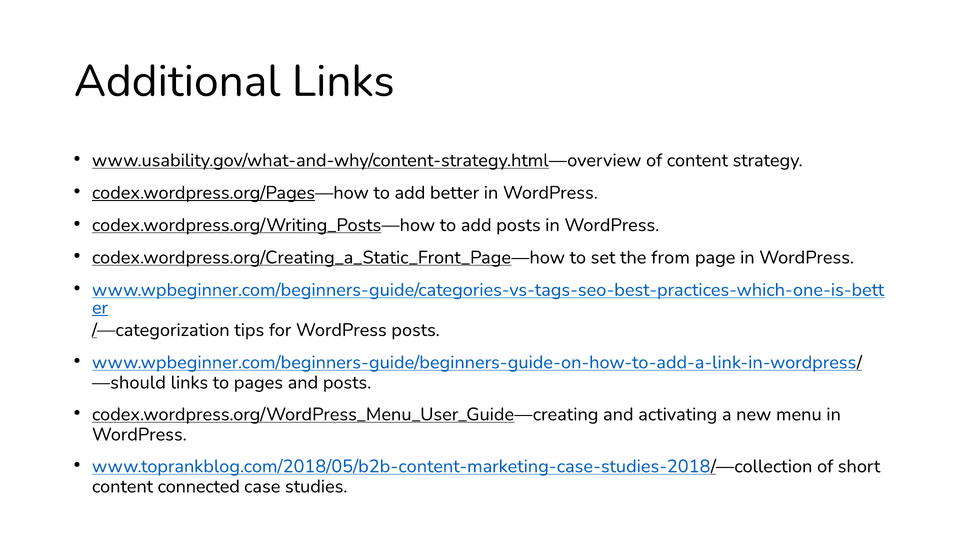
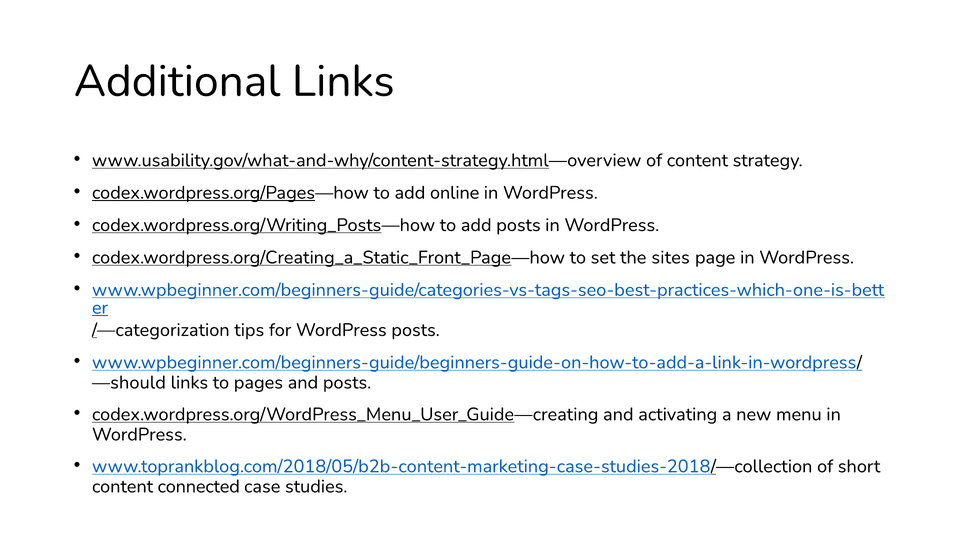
better: better -> online
from: from -> sites
